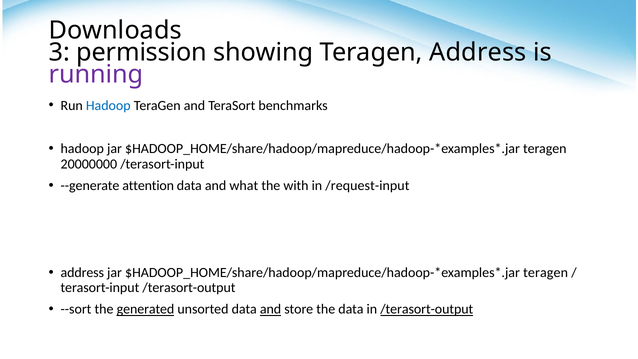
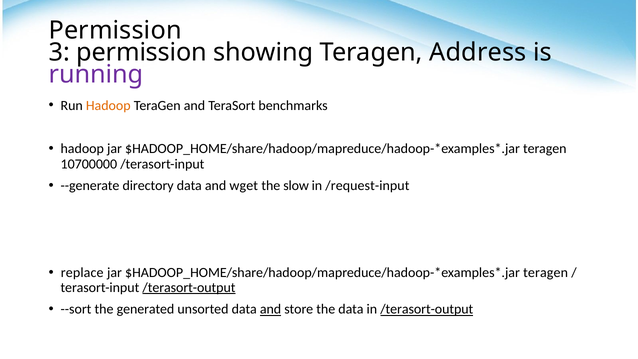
Downloads at (115, 31): Downloads -> Permission
Hadoop at (108, 105) colour: blue -> orange
20000000: 20000000 -> 10700000
attention: attention -> directory
what: what -> wget
with: with -> slow
address at (82, 272): address -> replace
/terasort-output at (189, 288) underline: none -> present
generated underline: present -> none
